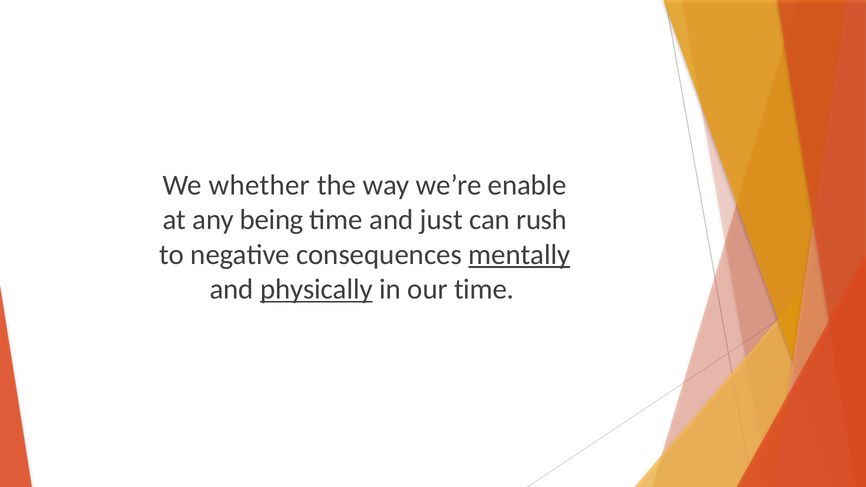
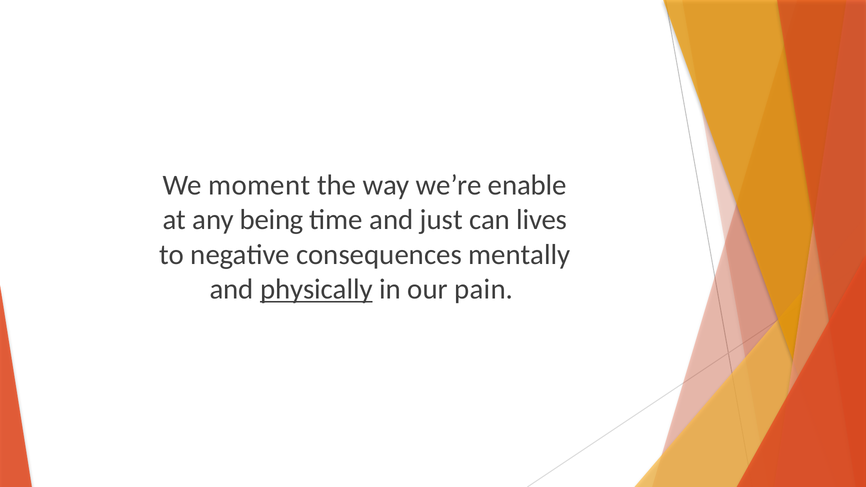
whether: whether -> moment
rush: rush -> lives
mentally underline: present -> none
our time: time -> pain
